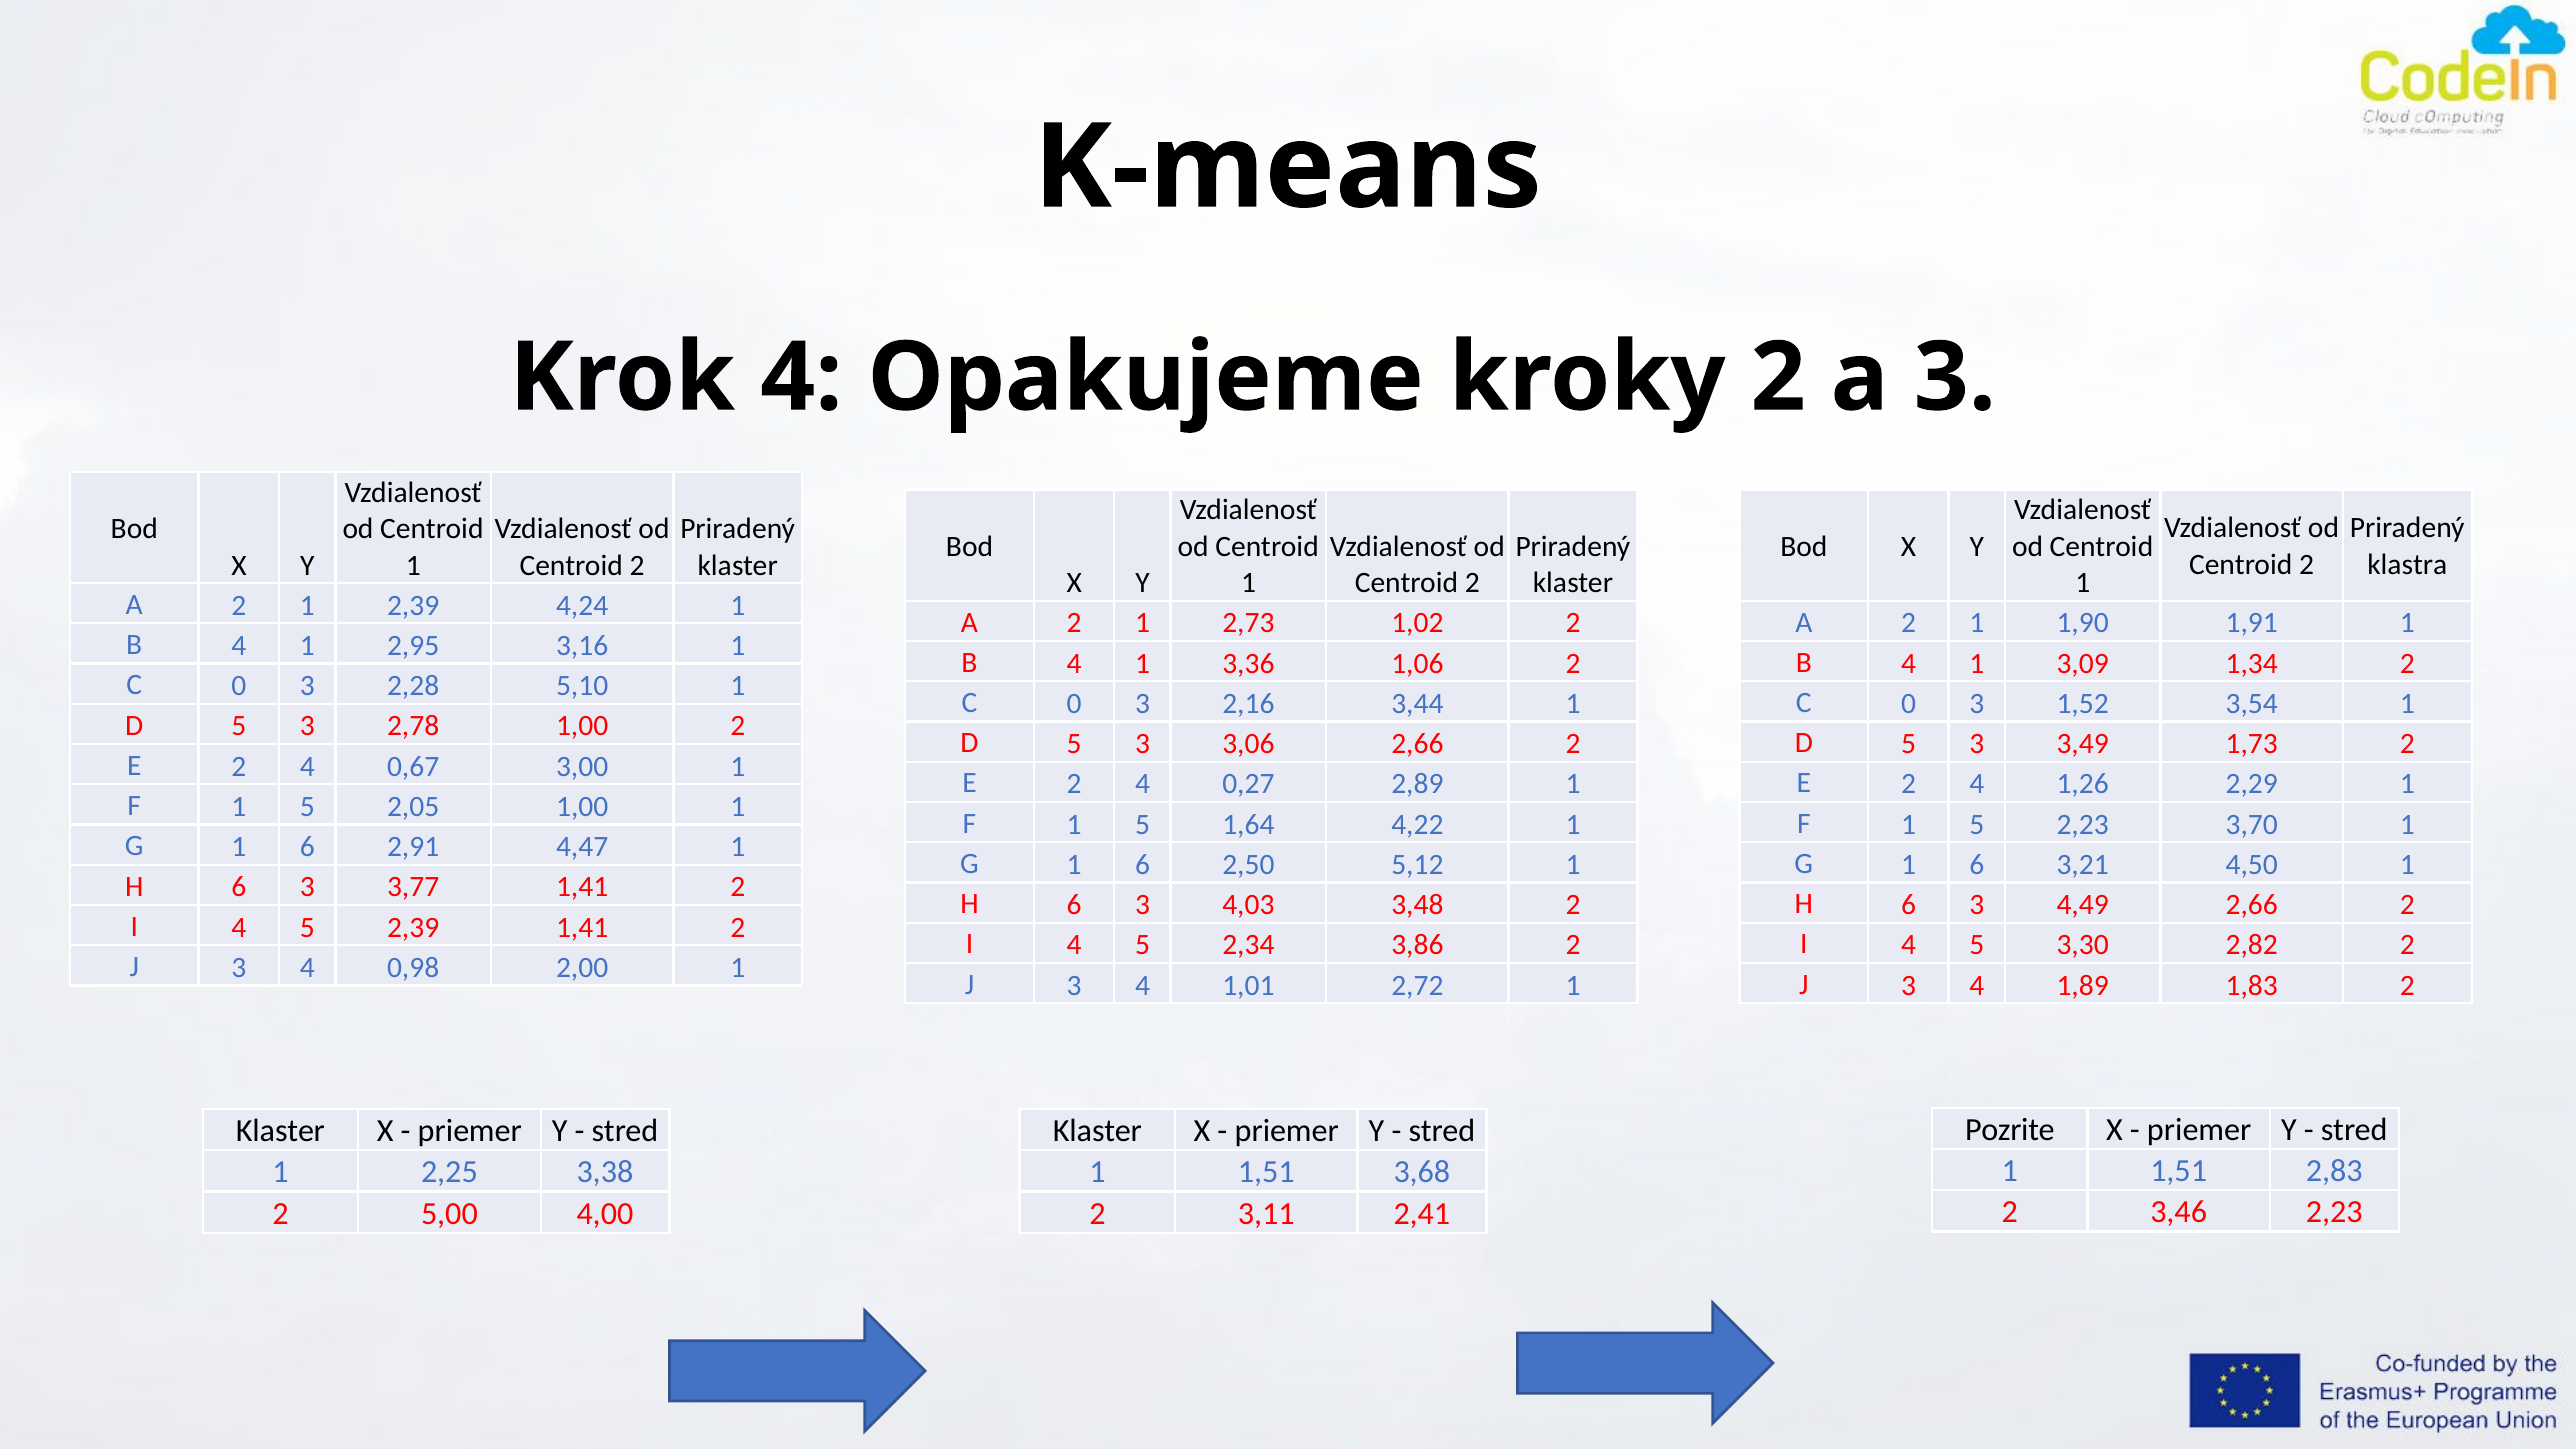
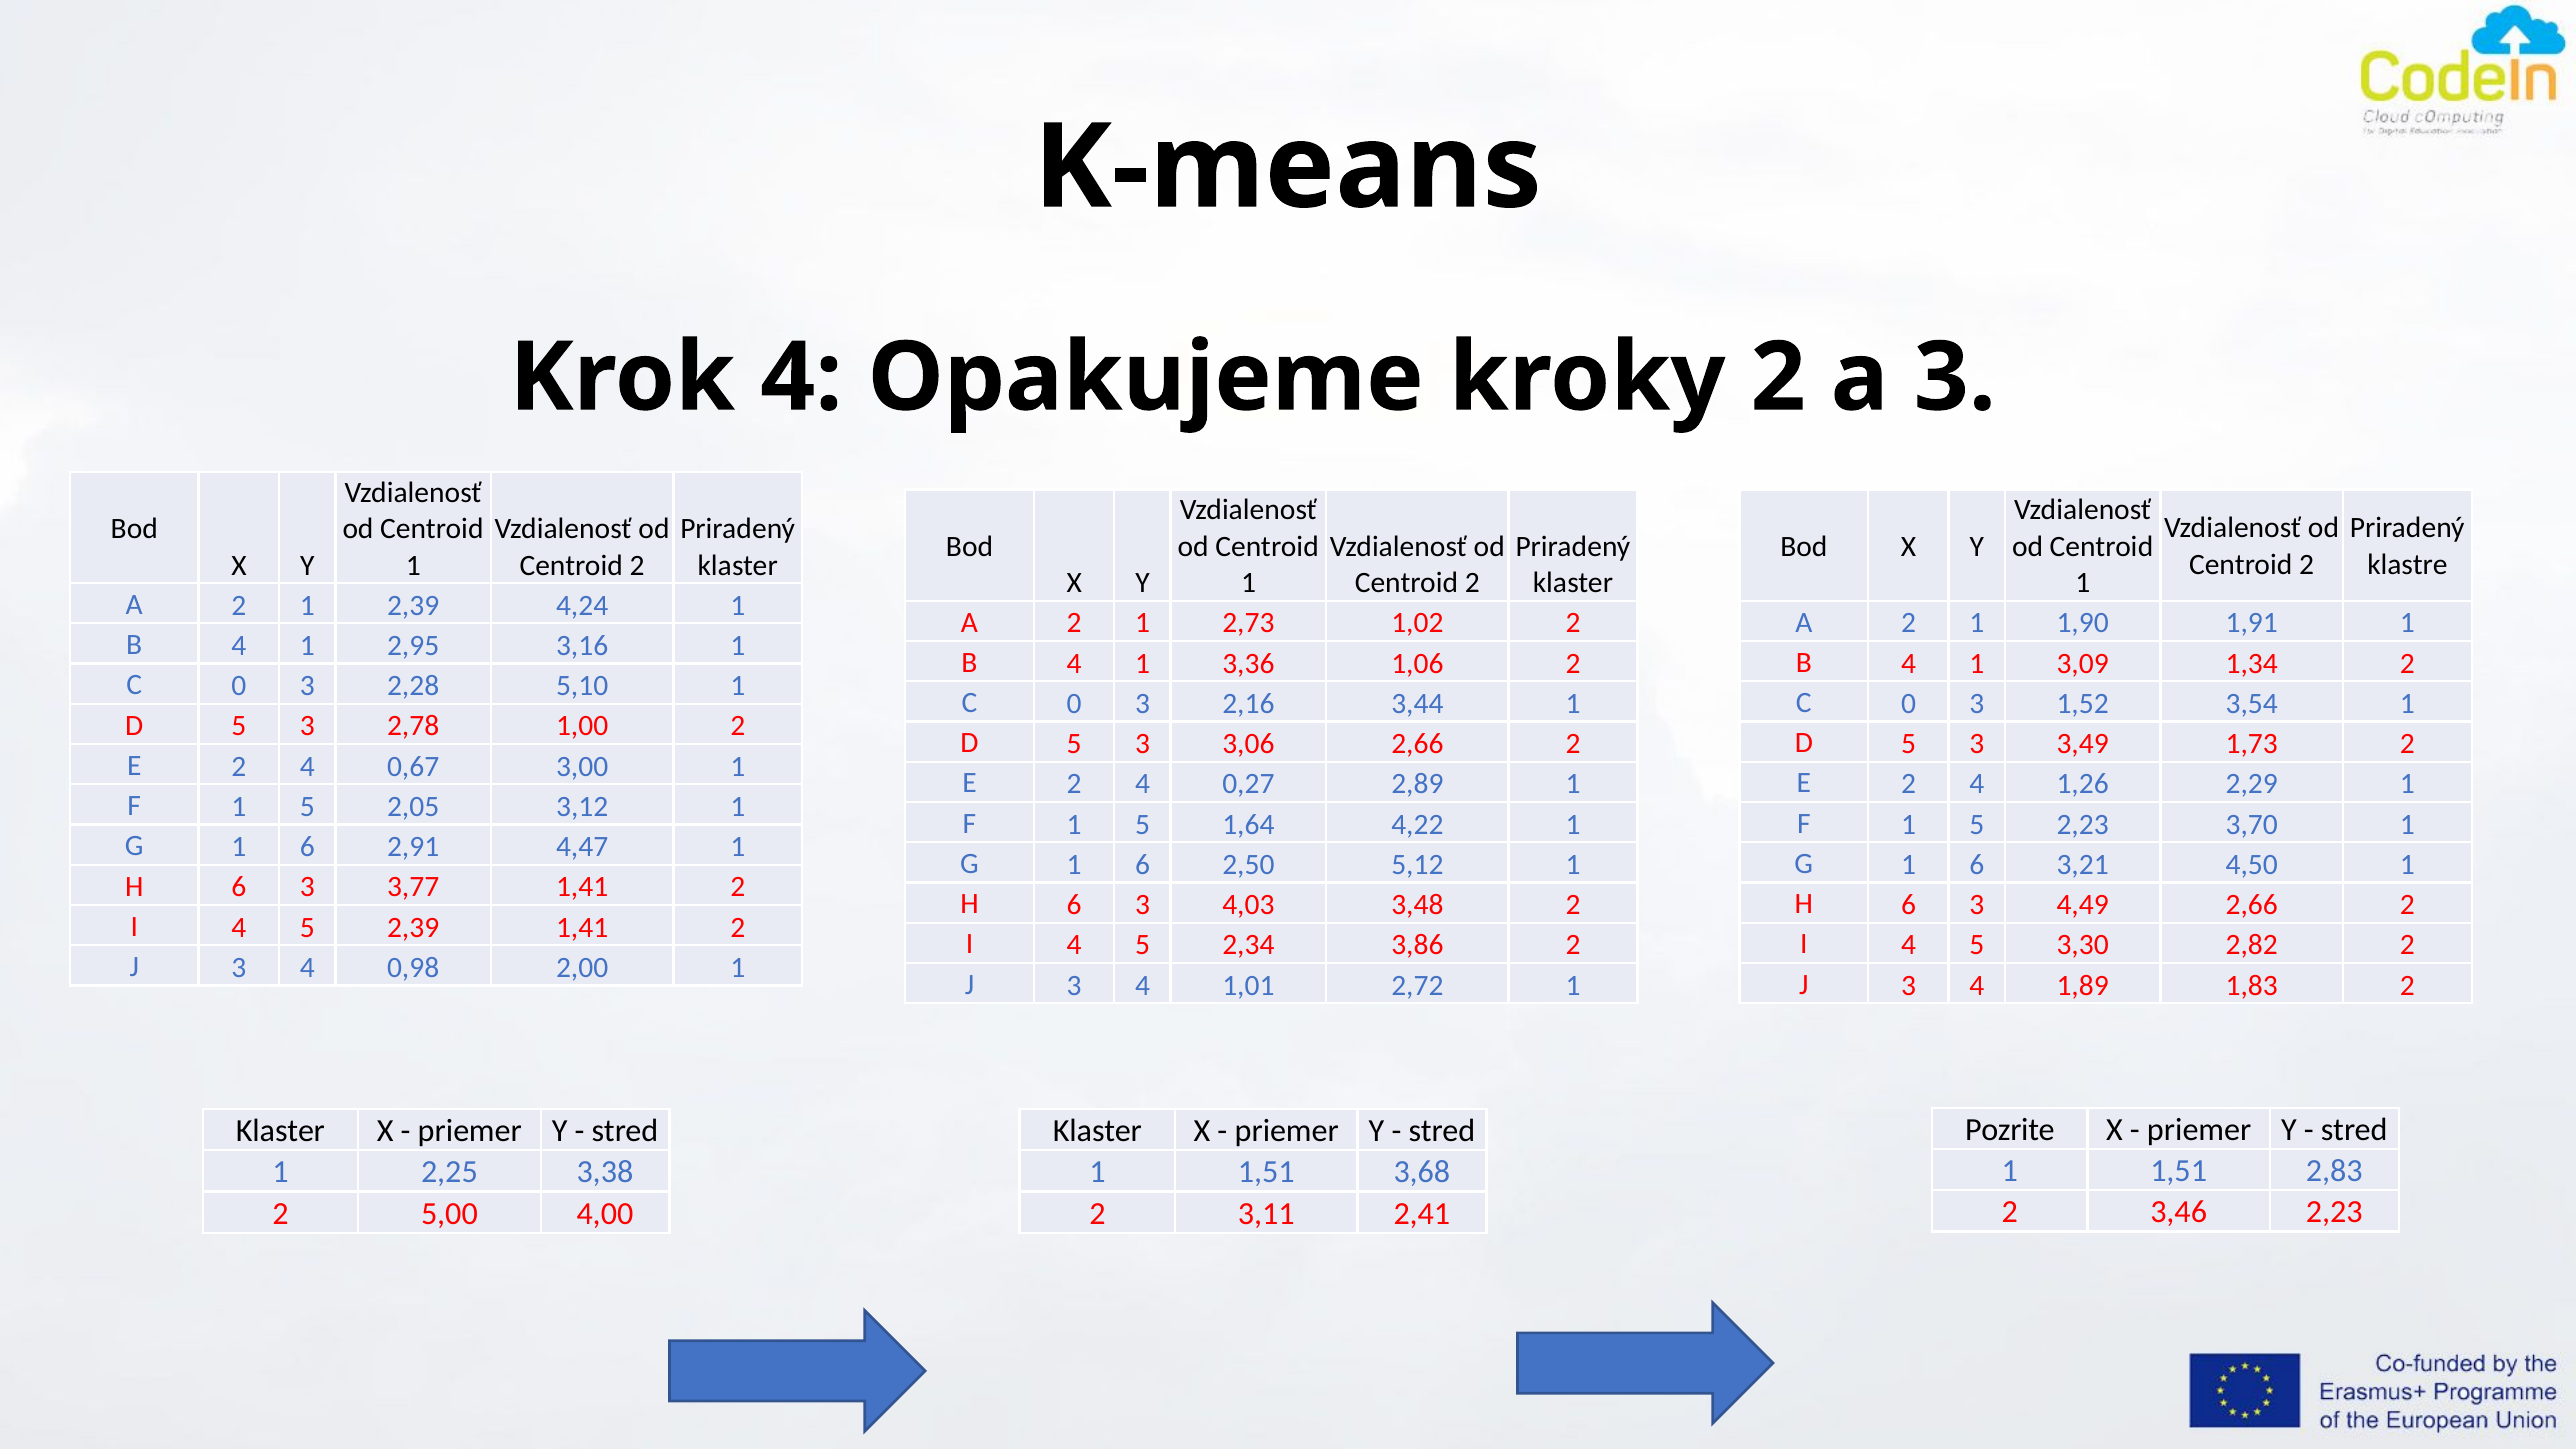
klastra: klastra -> klastre
2,05 1,00: 1,00 -> 3,12
